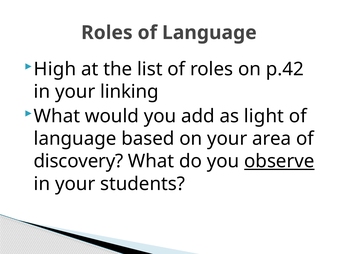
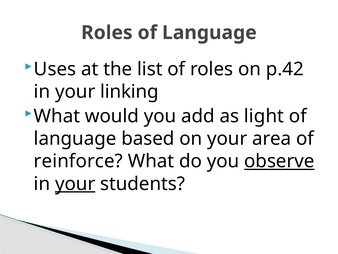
High: High -> Uses
discovery: discovery -> reinforce
your at (75, 183) underline: none -> present
